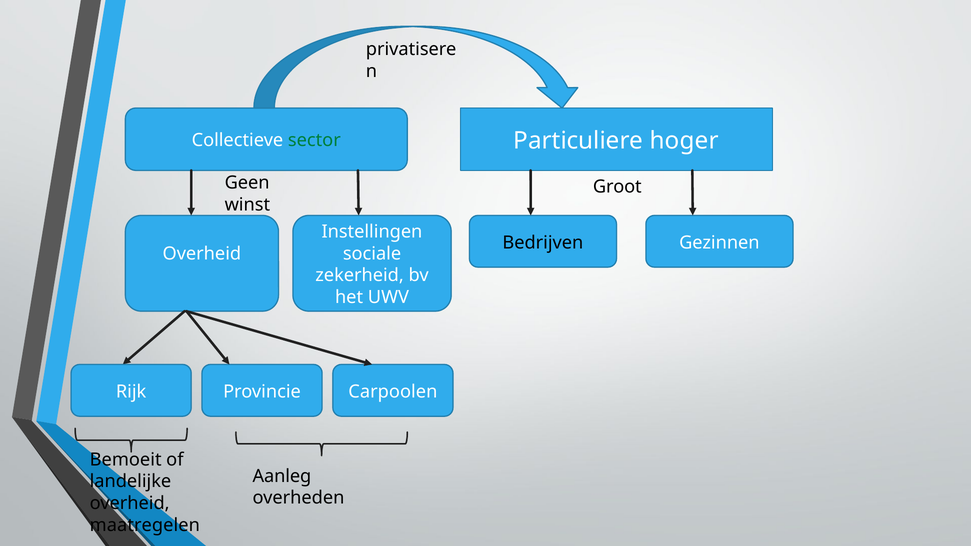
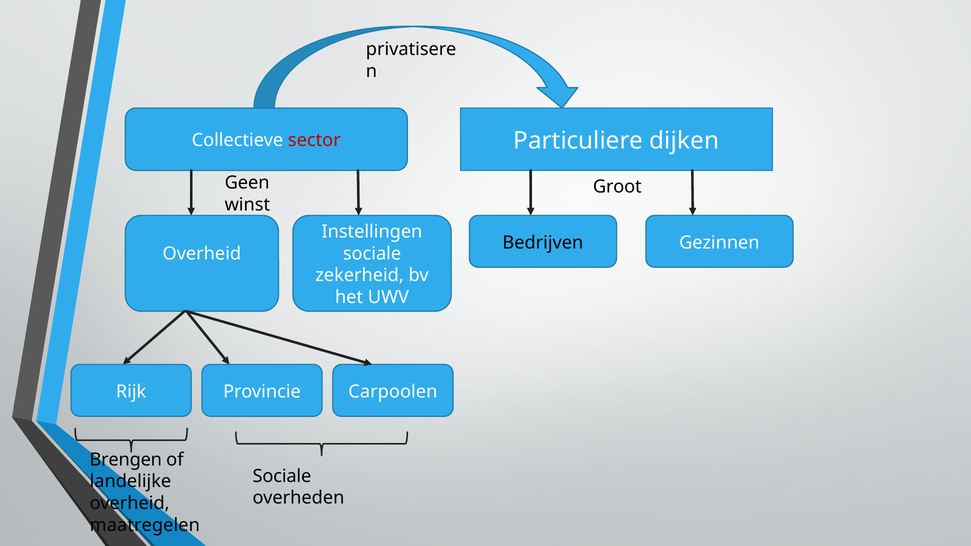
sector colour: green -> red
hoger: hoger -> dijken
Bemoeit: Bemoeit -> Brengen
Aanleg at (282, 476): Aanleg -> Sociale
